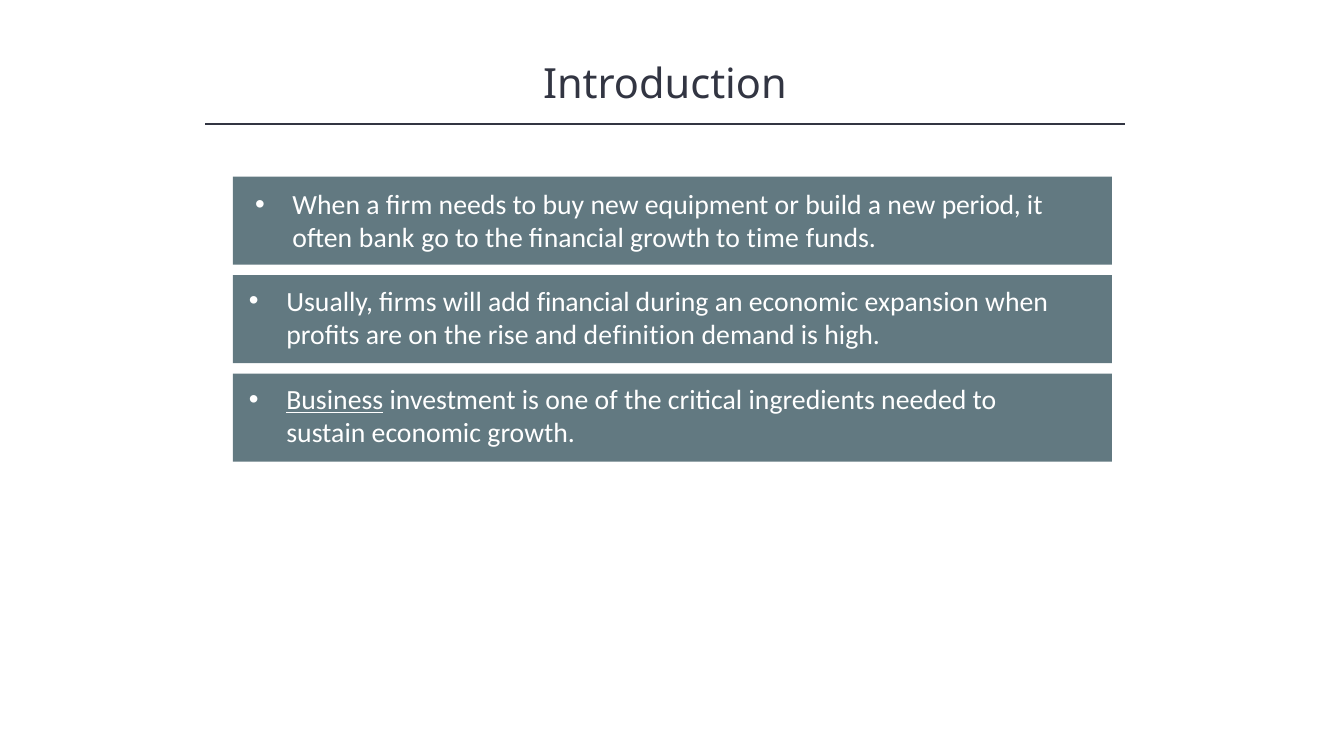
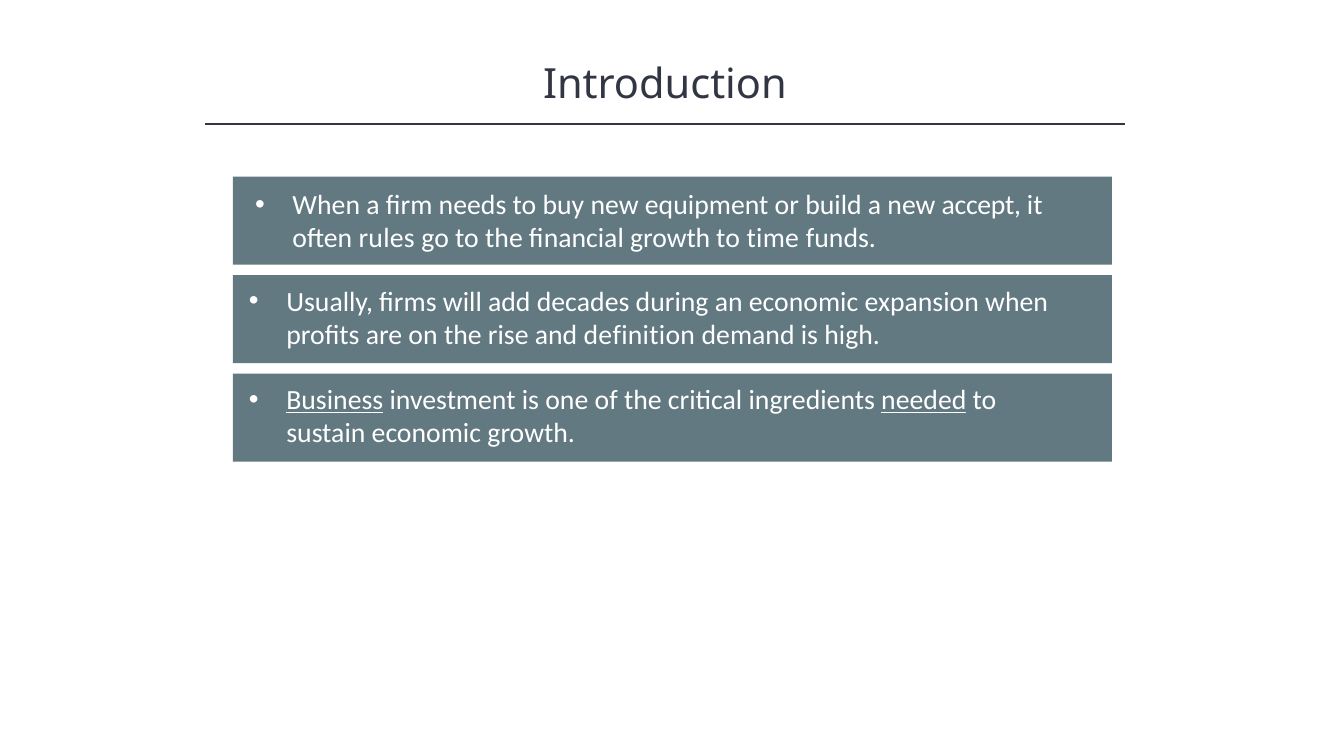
period: period -> accept
bank: bank -> rules
add financial: financial -> decades
needed underline: none -> present
